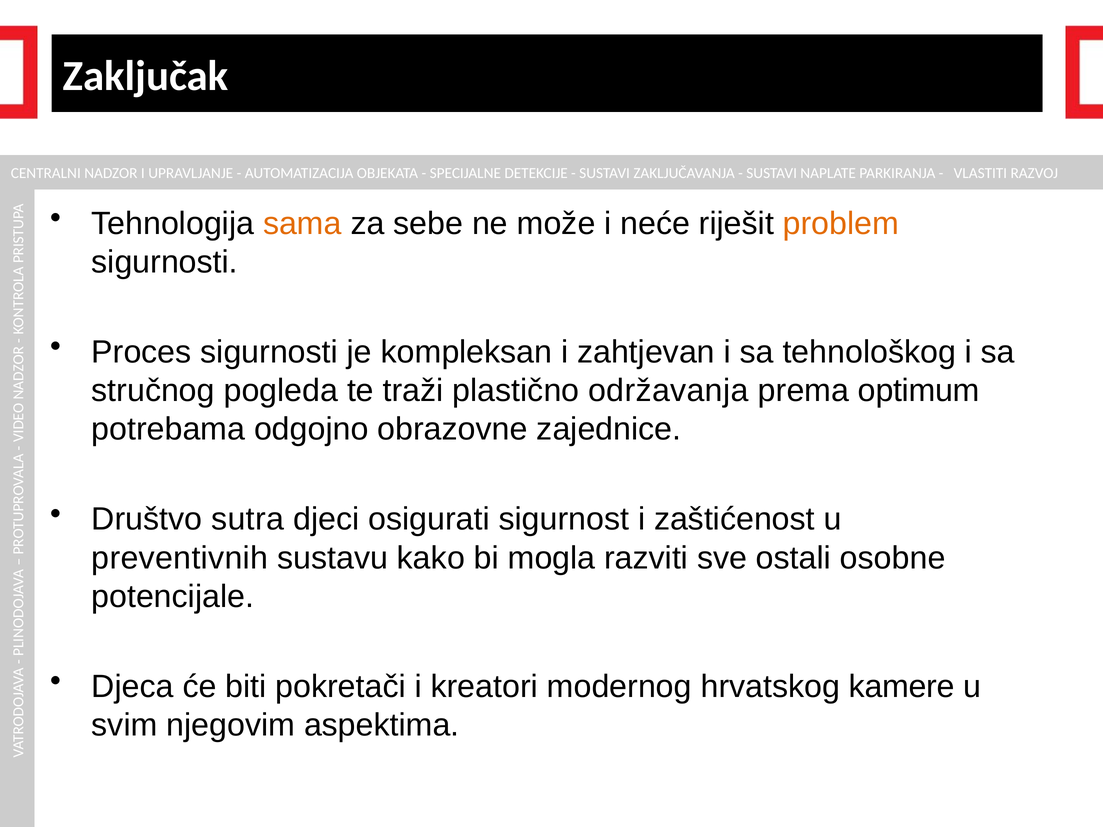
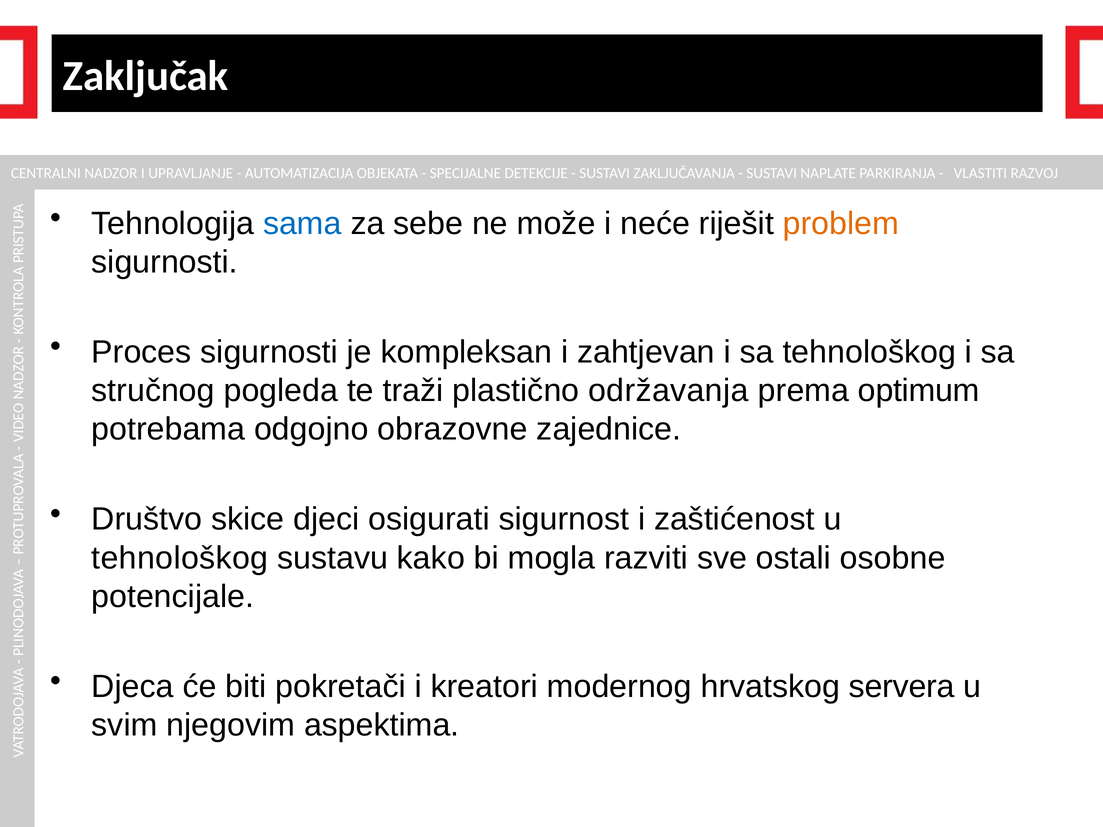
sama colour: orange -> blue
sutra: sutra -> skice
preventivnih at (180, 558): preventivnih -> tehnološkog
kamere: kamere -> servera
